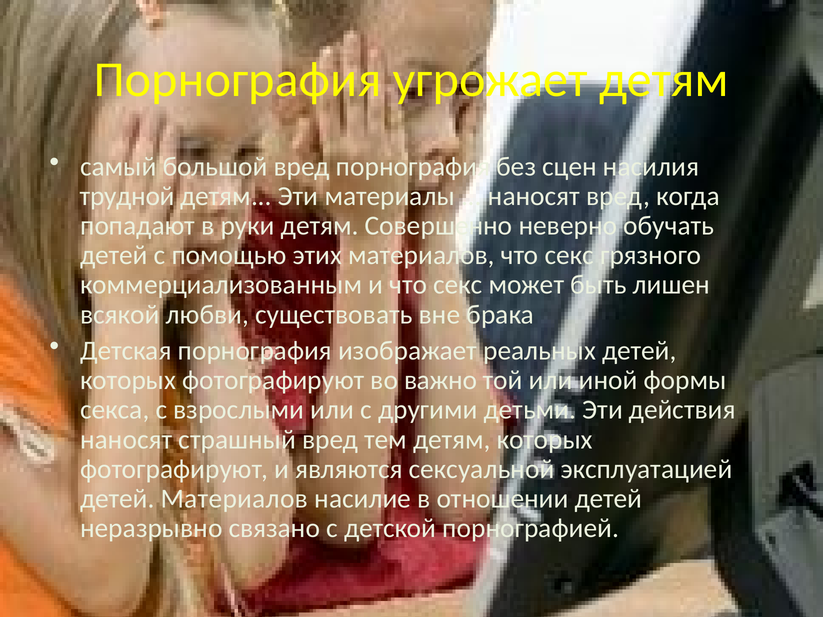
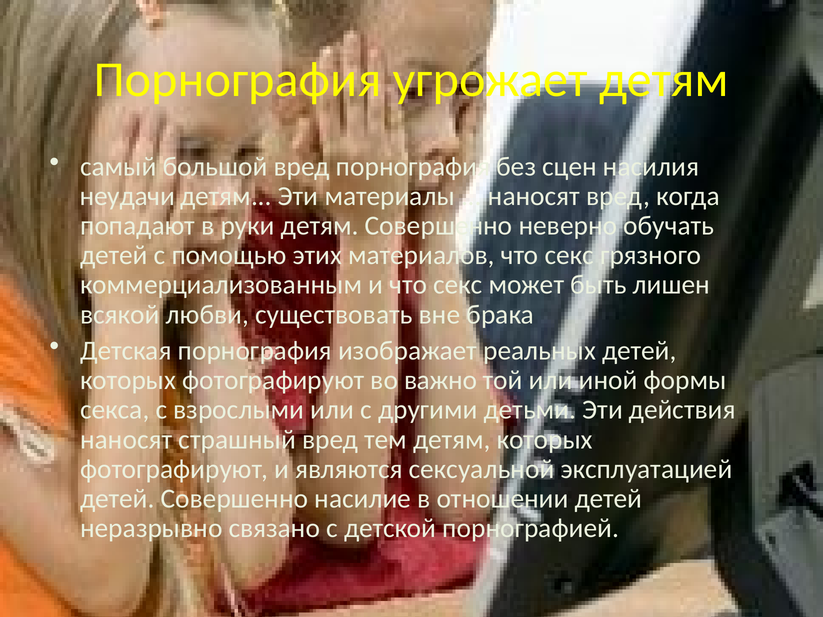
трудной: трудной -> неудачи
детей Материалов: Материалов -> Совершенно
